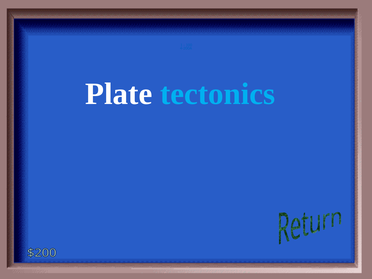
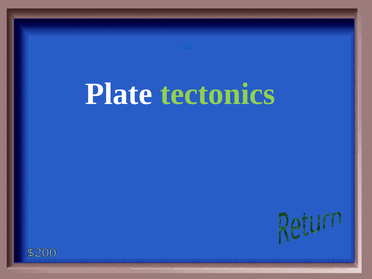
tectonics colour: light blue -> light green
